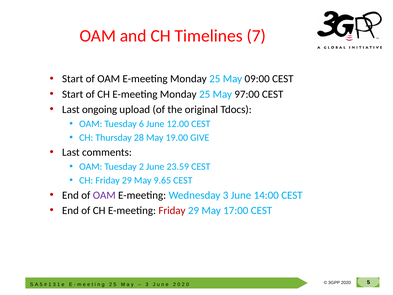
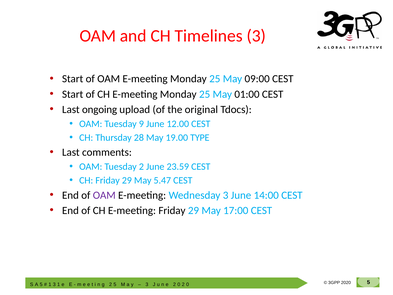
Timelines 7: 7 -> 3
97:00: 97:00 -> 01:00
6: 6 -> 9
GIVE: GIVE -> TYPE
9.65: 9.65 -> 5.47
Friday at (172, 210) colour: red -> black
